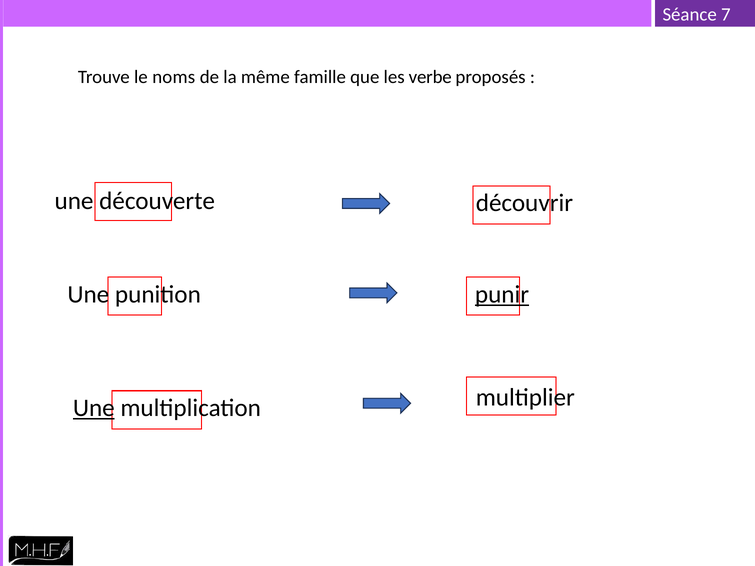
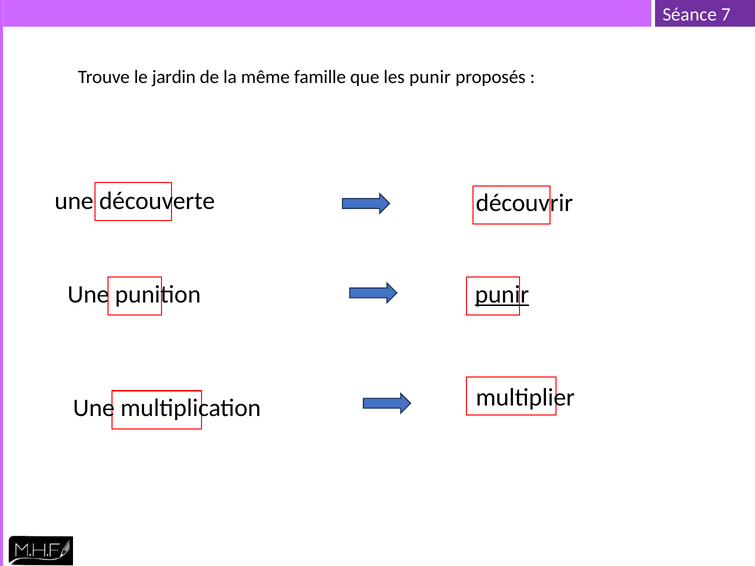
noms: noms -> jardin
les verbe: verbe -> punir
Une at (94, 408) underline: present -> none
